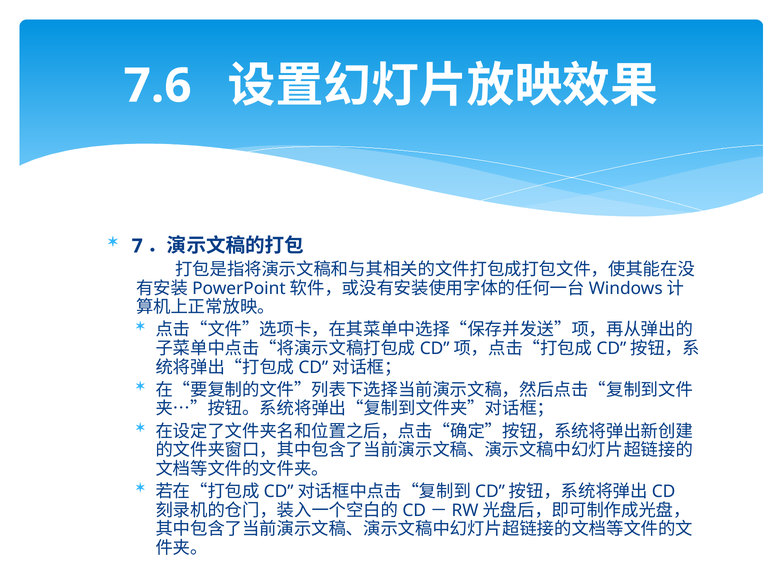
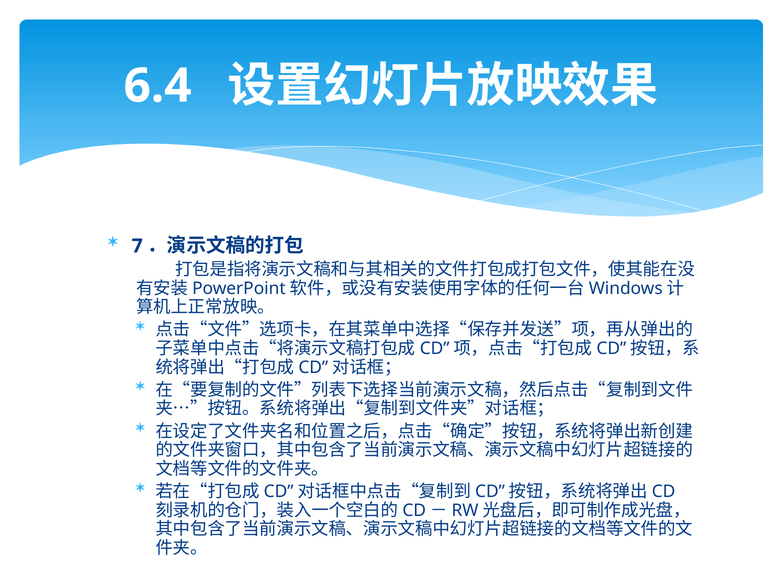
7.6: 7.6 -> 6.4
